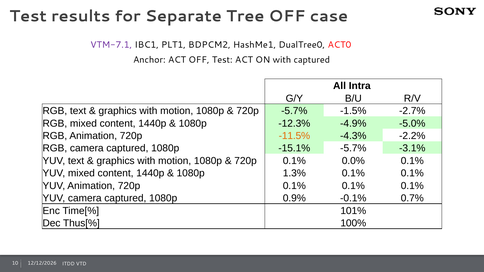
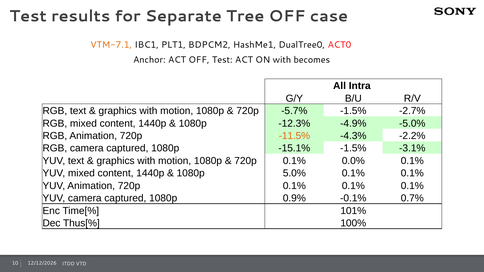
VTM-7.1 colour: purple -> orange
with captured: captured -> becomes
-15.1% -5.7%: -5.7% -> -1.5%
1.3%: 1.3% -> 5.0%
